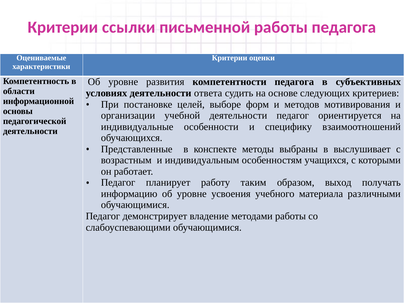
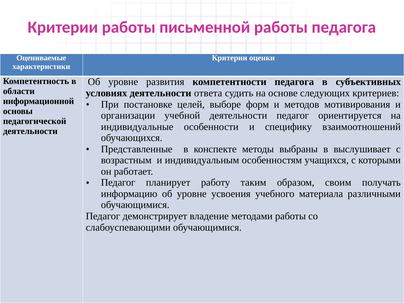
Критерии ссылки: ссылки -> работы
выход: выход -> своим
